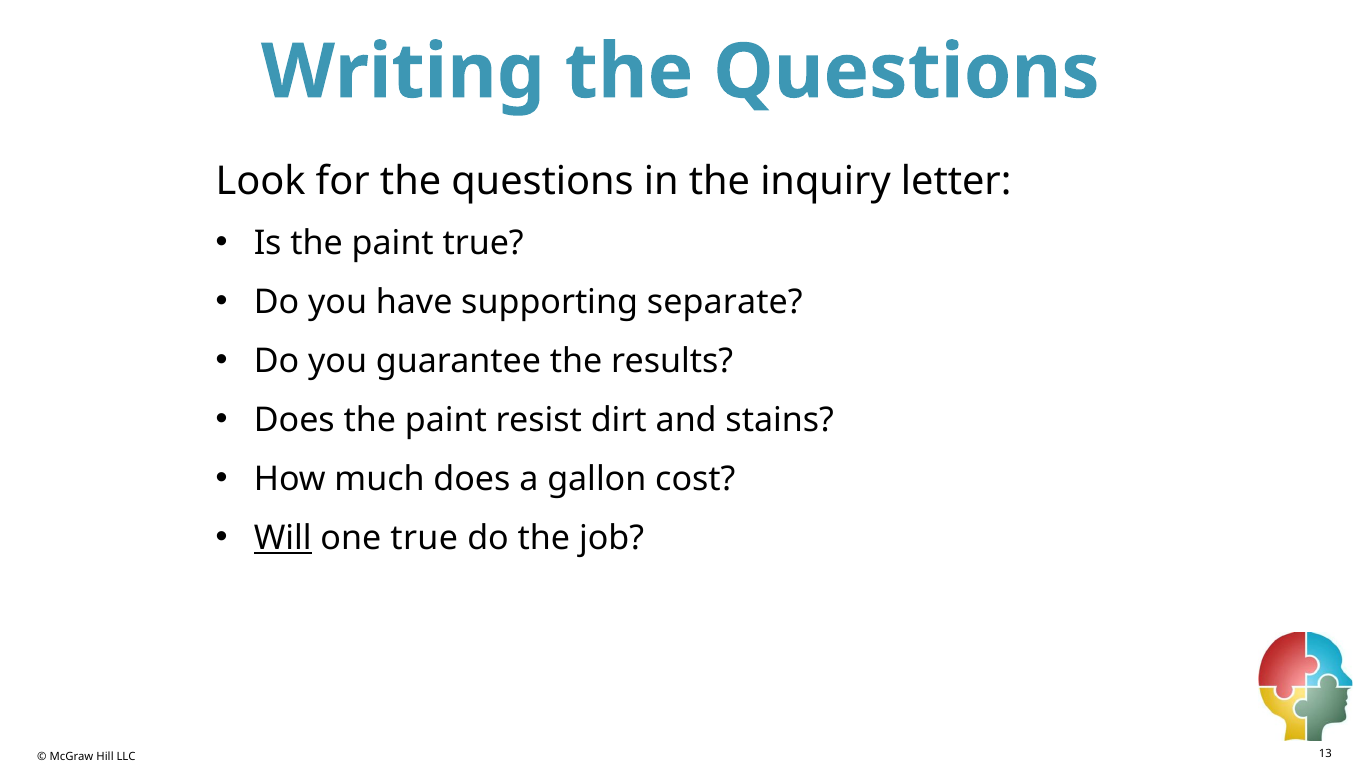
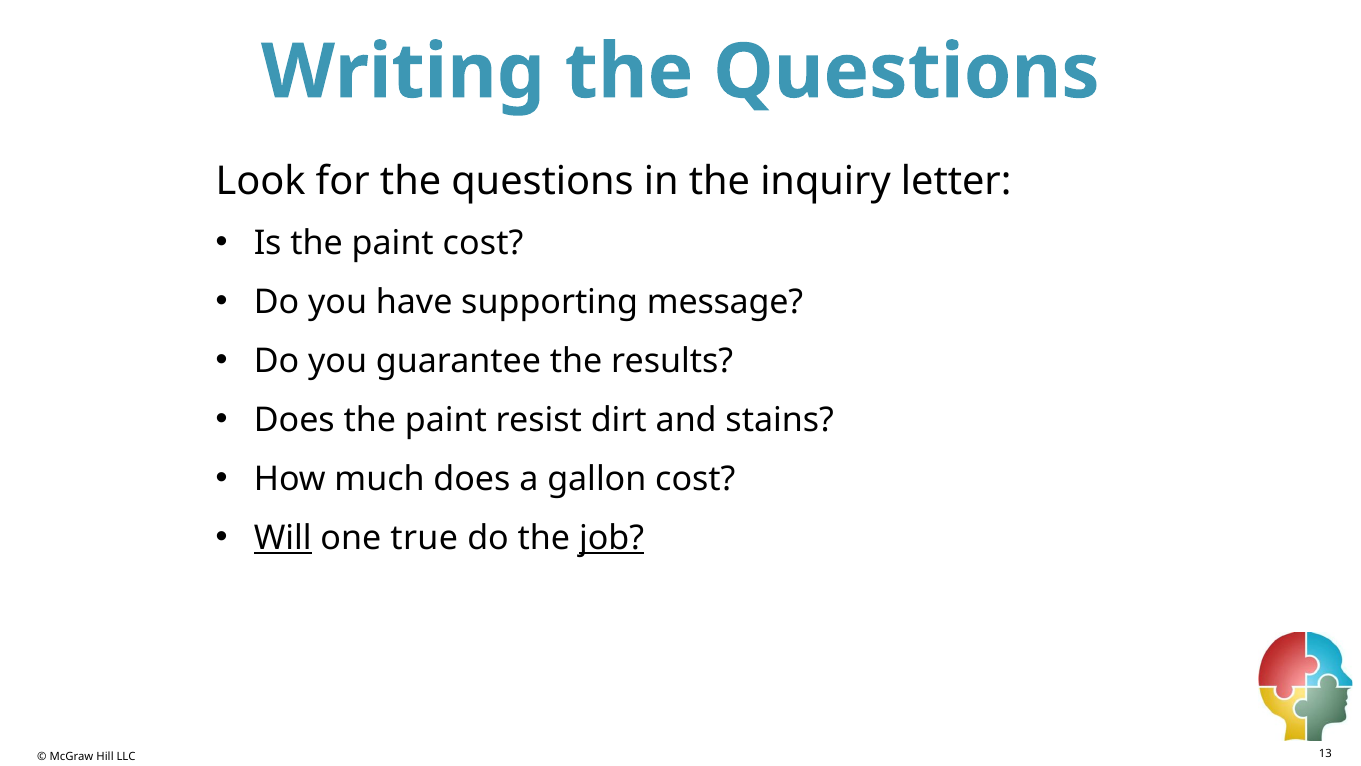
paint true: true -> cost
separate: separate -> message
job underline: none -> present
